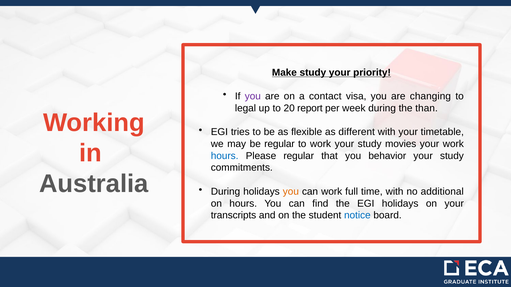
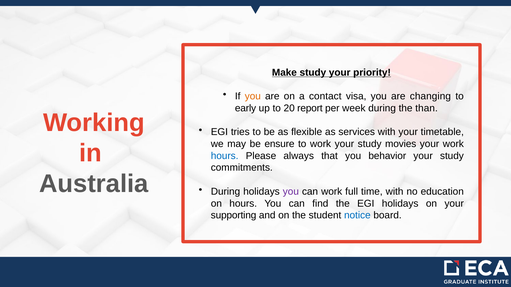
you at (253, 96) colour: purple -> orange
legal: legal -> early
different: different -> services
be regular: regular -> ensure
Please regular: regular -> always
you at (291, 192) colour: orange -> purple
additional: additional -> education
transcripts: transcripts -> supporting
